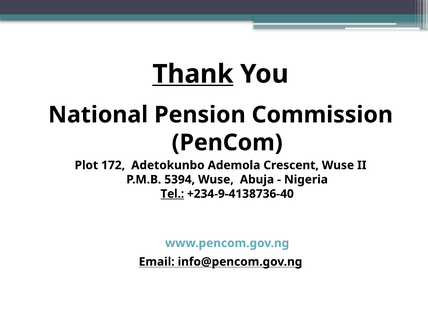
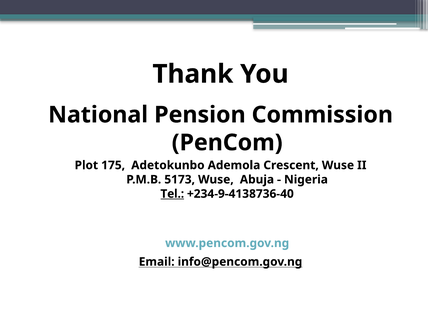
Thank underline: present -> none
172: 172 -> 175
5394: 5394 -> 5173
